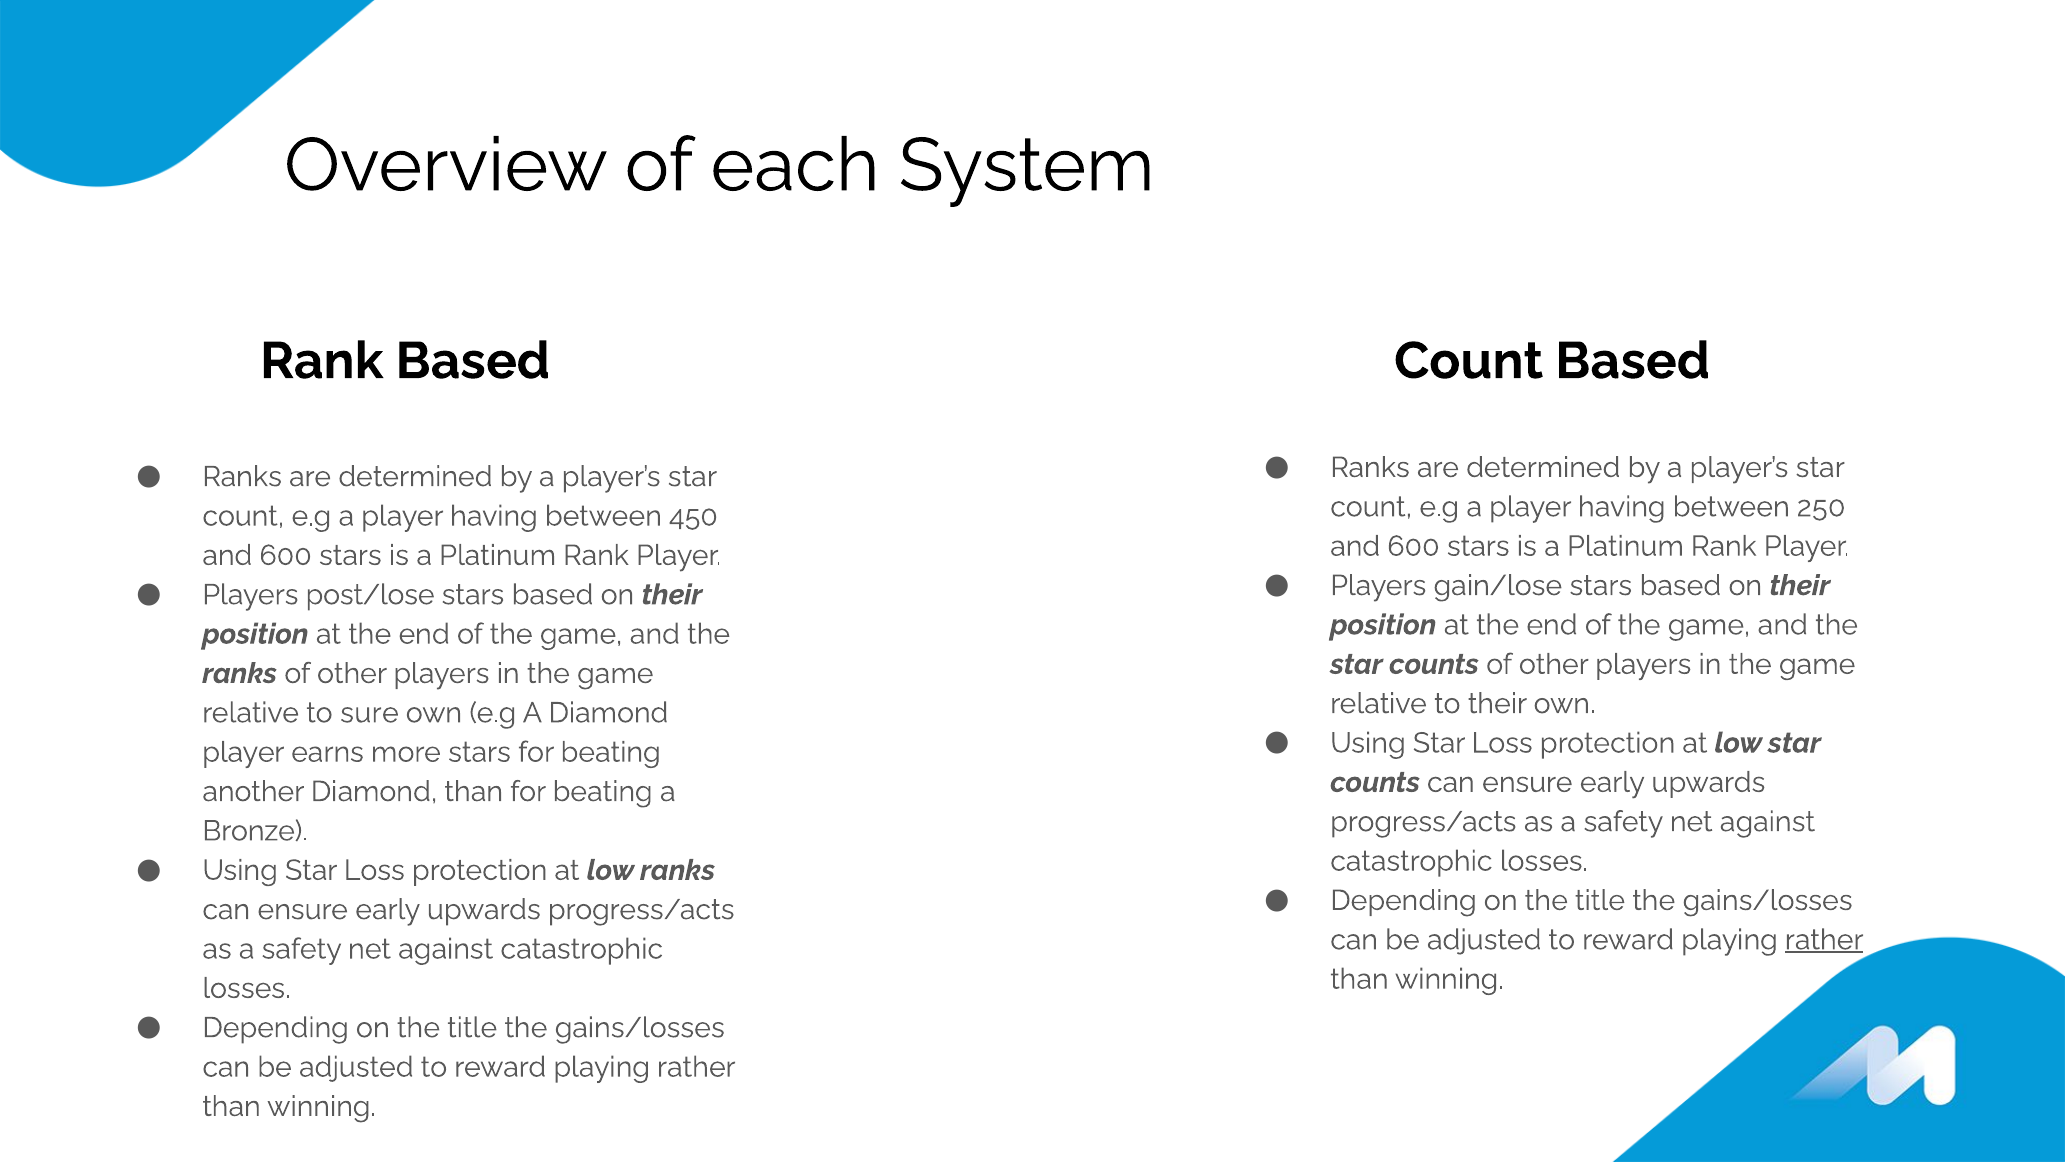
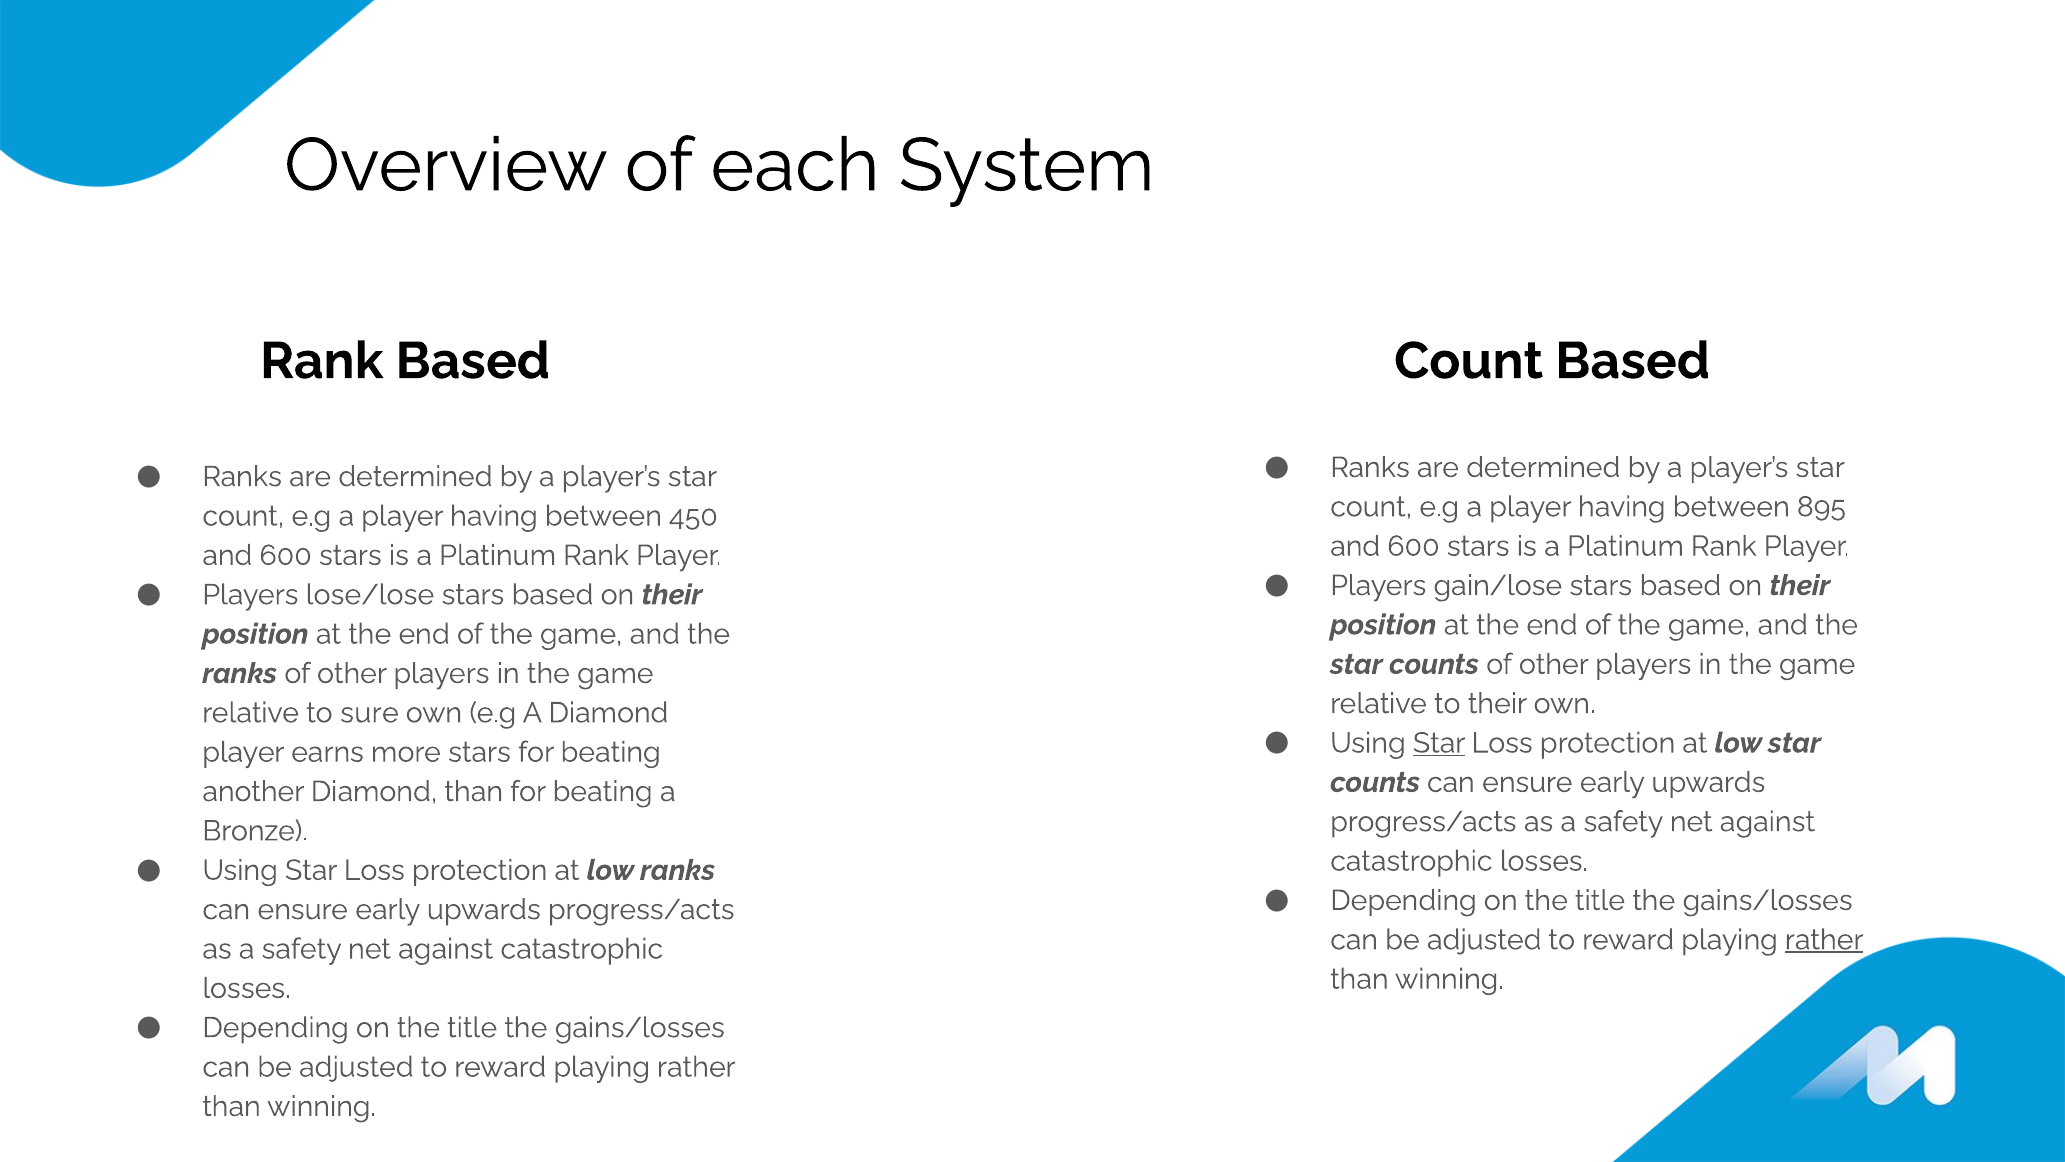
250: 250 -> 895
post/lose: post/lose -> lose/lose
Star at (1439, 743) underline: none -> present
